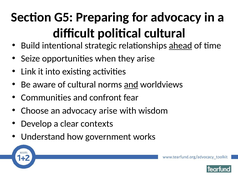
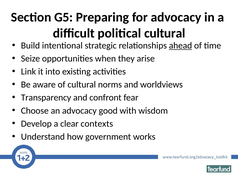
and at (131, 84) underline: present -> none
Communities: Communities -> Transparency
advocacy arise: arise -> good
